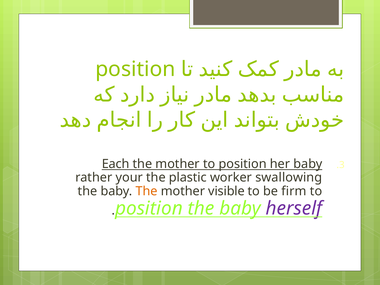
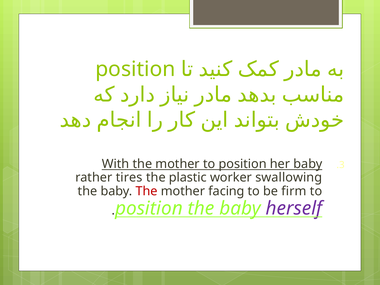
Each: Each -> With
your: your -> tires
The at (147, 191) colour: orange -> red
visible: visible -> facing
